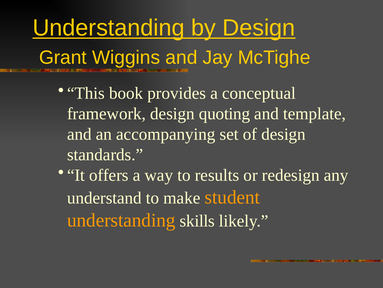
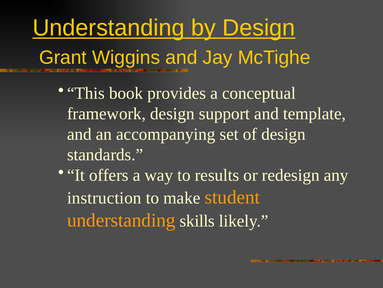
quoting: quoting -> support
understand: understand -> instruction
